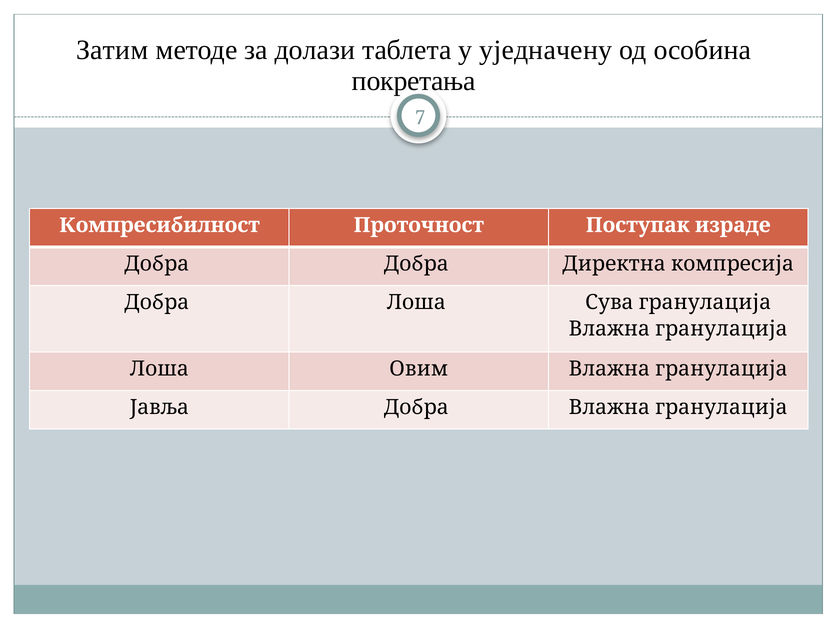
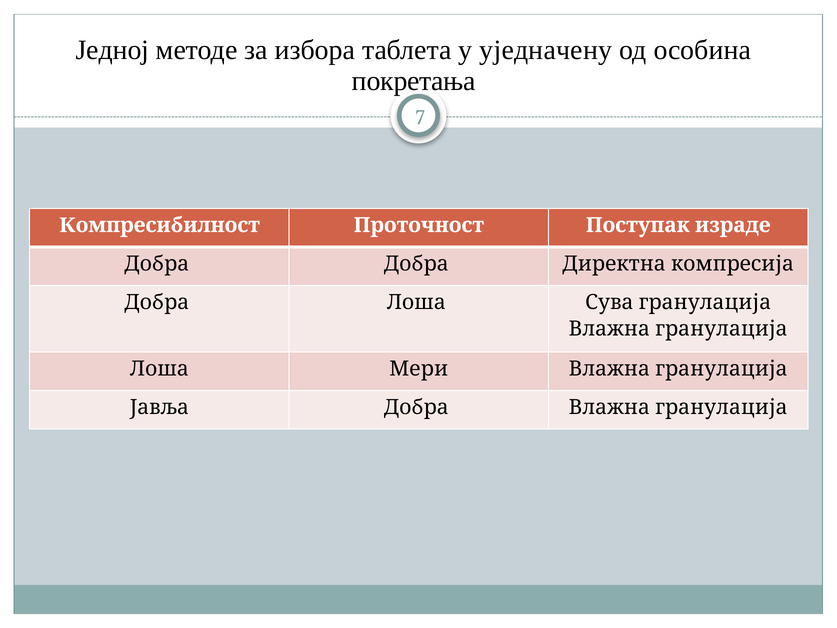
Затим: Затим -> Једној
долази: долази -> избора
Овим: Овим -> Мери
